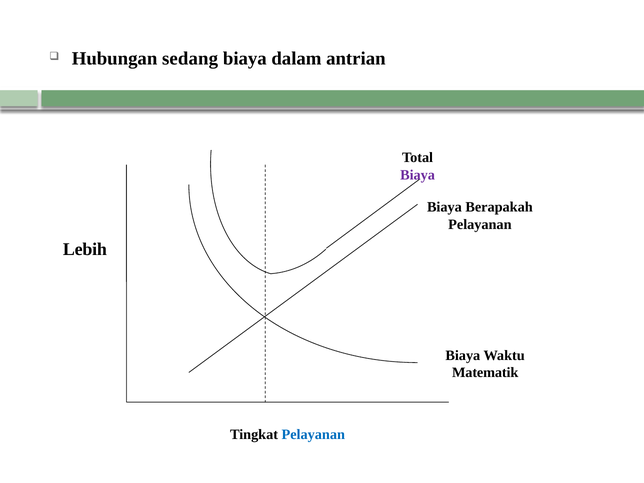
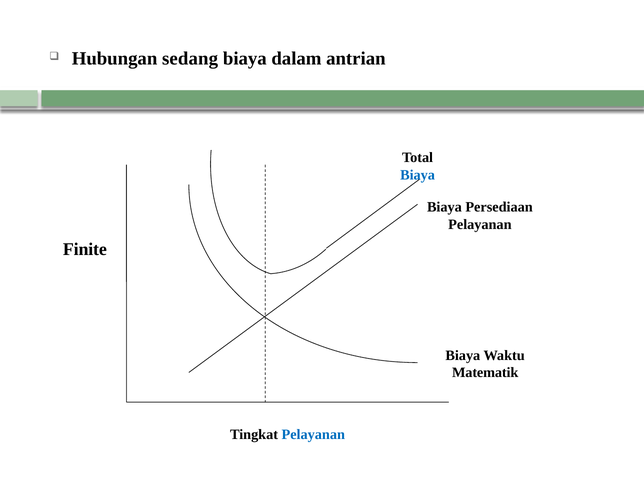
Biaya at (418, 175) colour: purple -> blue
Berapakah: Berapakah -> Persediaan
Lebih: Lebih -> Finite
